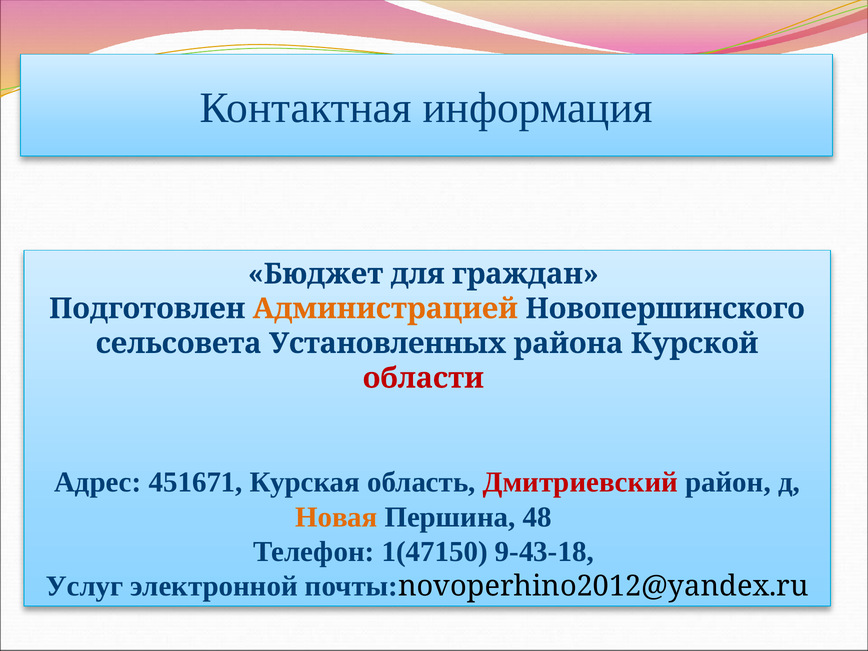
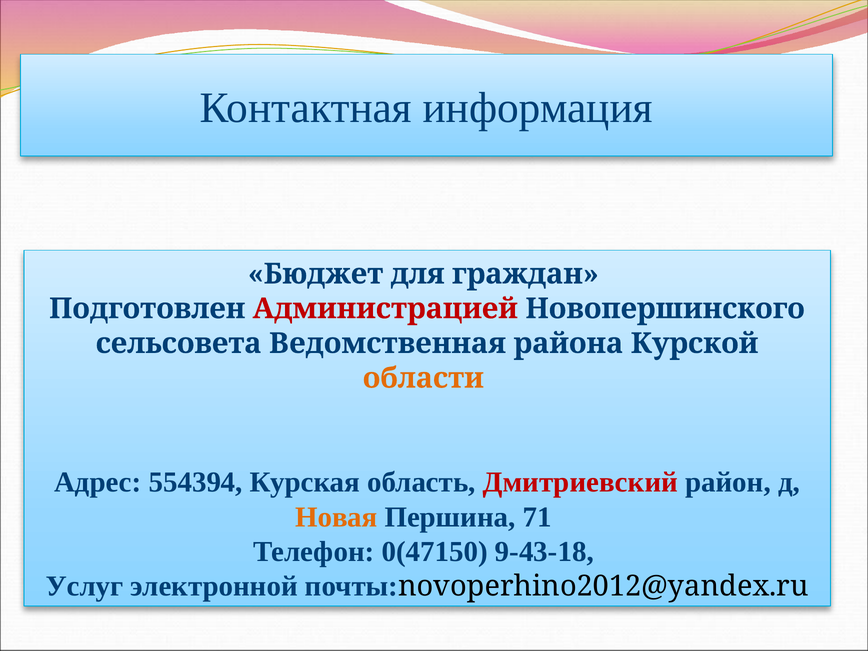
Администрацией colour: orange -> red
Установленных: Установленных -> Ведомственная
области colour: red -> orange
451671: 451671 -> 554394
48: 48 -> 71
1(47150: 1(47150 -> 0(47150
